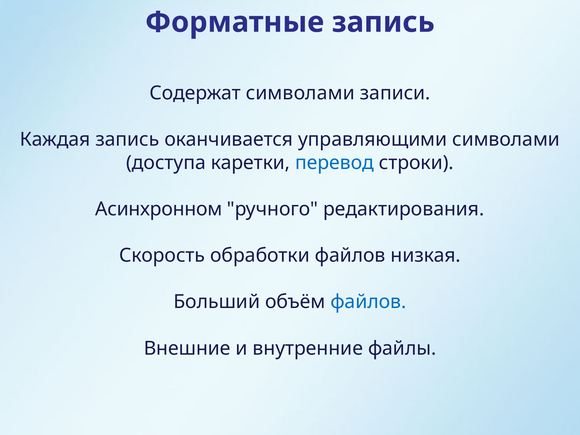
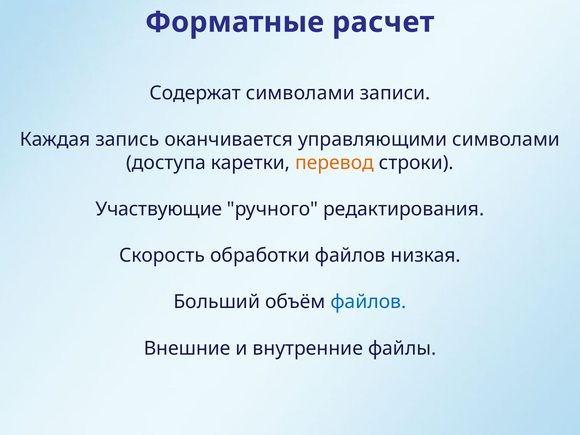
Форматные запись: запись -> расчет
перевод colour: blue -> orange
Асинхронном: Асинхронном -> Участвующие
